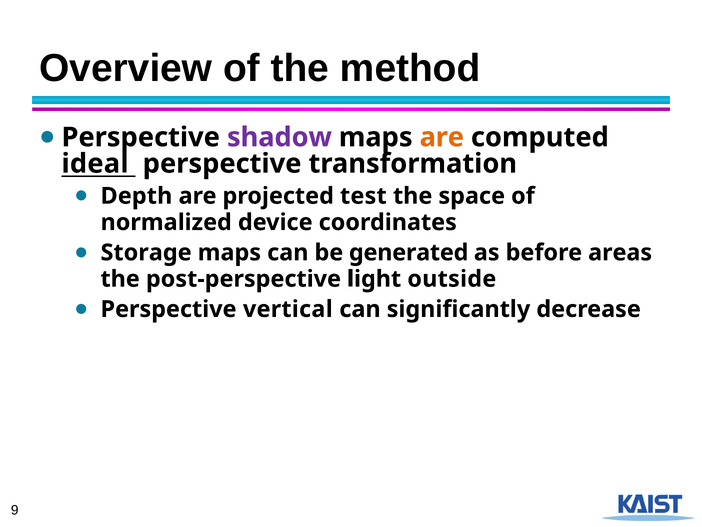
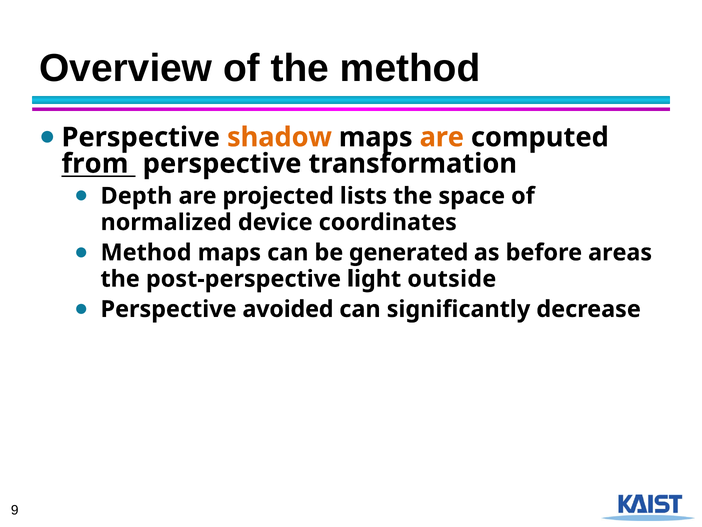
shadow colour: purple -> orange
ideal: ideal -> from
test: test -> lists
Storage at (146, 252): Storage -> Method
vertical: vertical -> avoided
